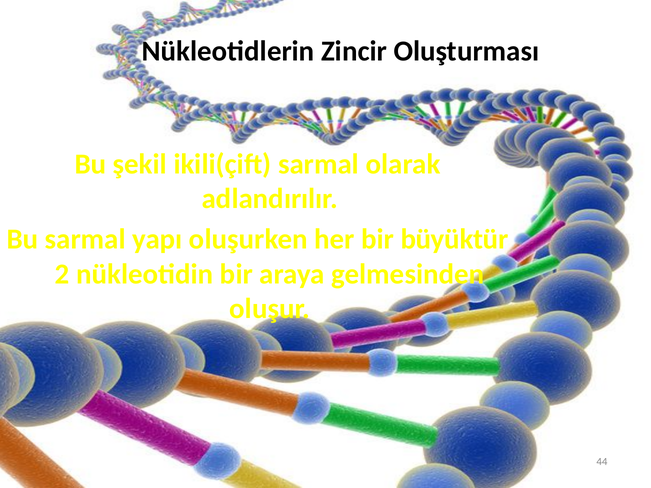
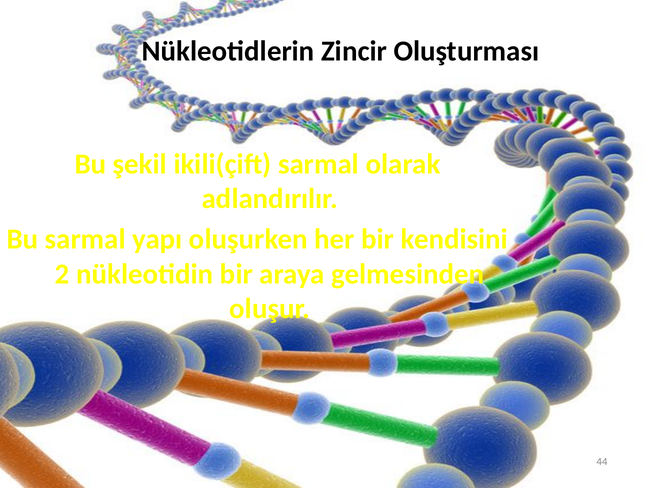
büyüktür: büyüktür -> kendisini
